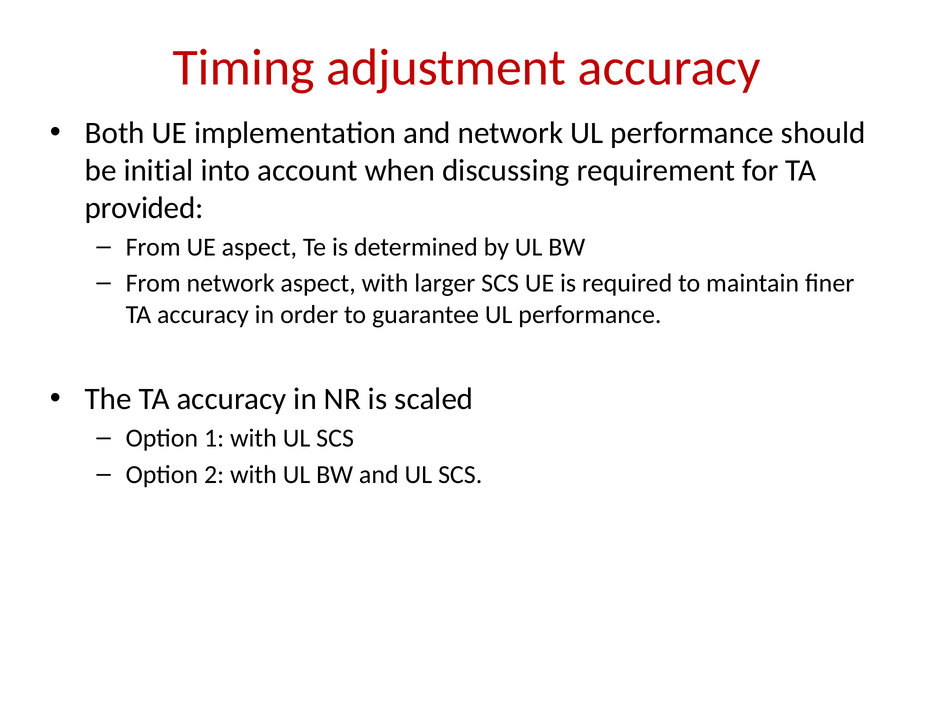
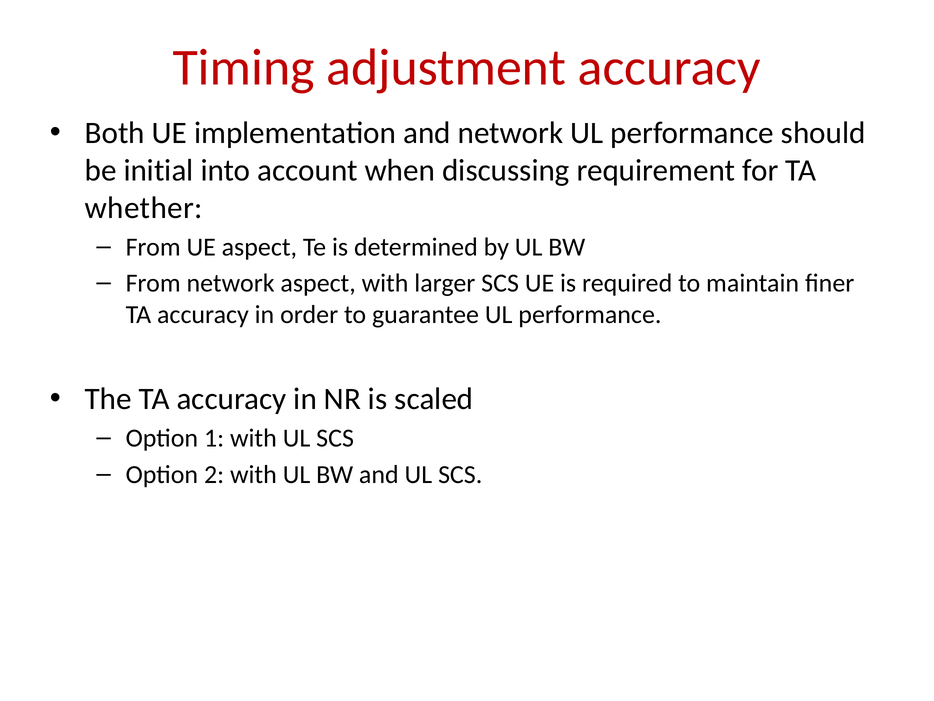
provided: provided -> whether
